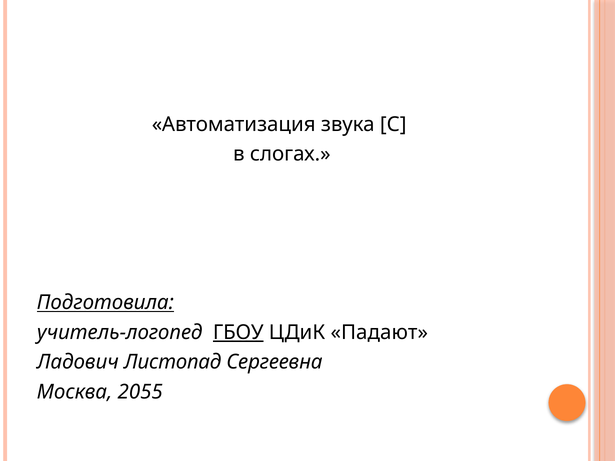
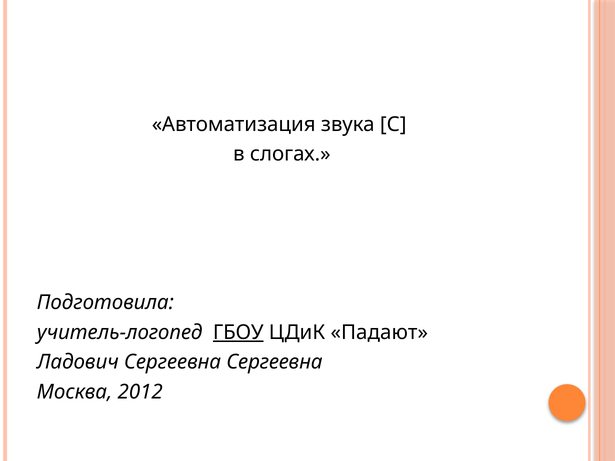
Подготовила underline: present -> none
Ладович Листопад: Листопад -> Сергеевна
2055: 2055 -> 2012
